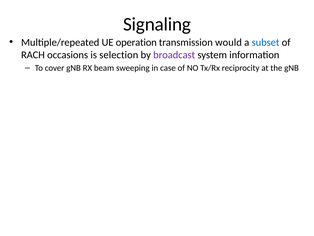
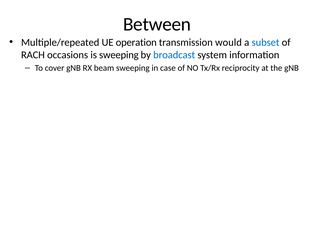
Signaling: Signaling -> Between
is selection: selection -> sweeping
broadcast colour: purple -> blue
